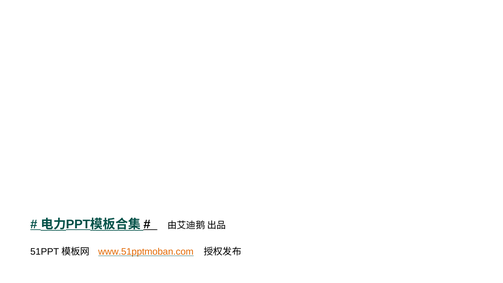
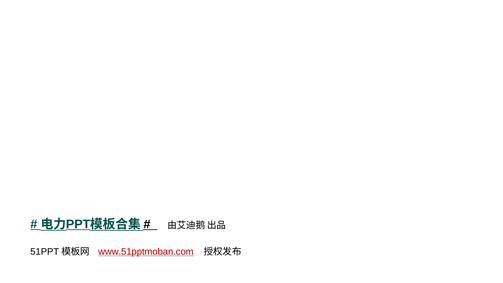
www.51pptmoban.com colour: orange -> red
